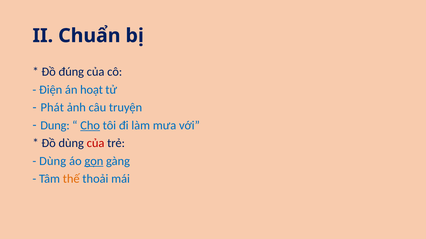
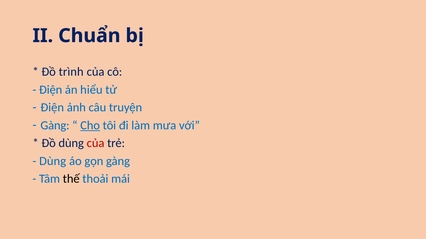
đúng: đúng -> trình
hoạt: hoạt -> hiểu
Phát at (52, 108): Phát -> Điện
Dung at (55, 126): Dung -> Gàng
gọn underline: present -> none
thế colour: orange -> black
